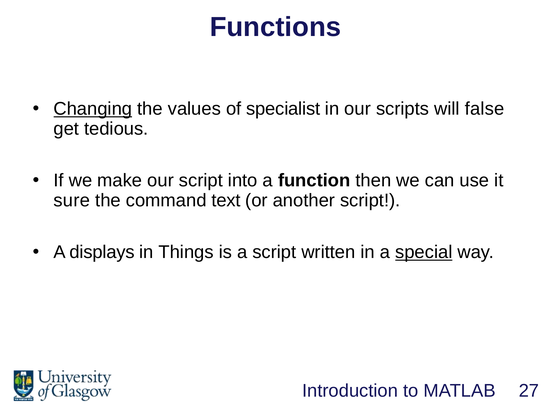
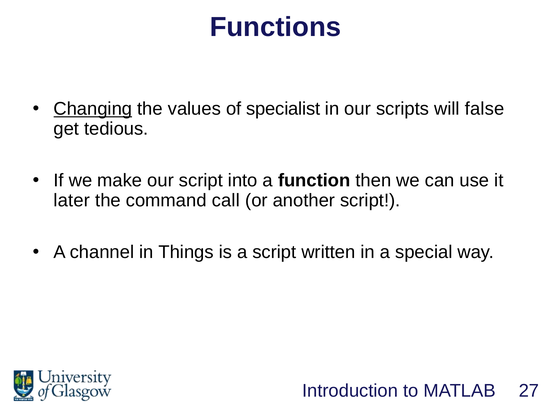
sure: sure -> later
text: text -> call
displays: displays -> channel
special underline: present -> none
